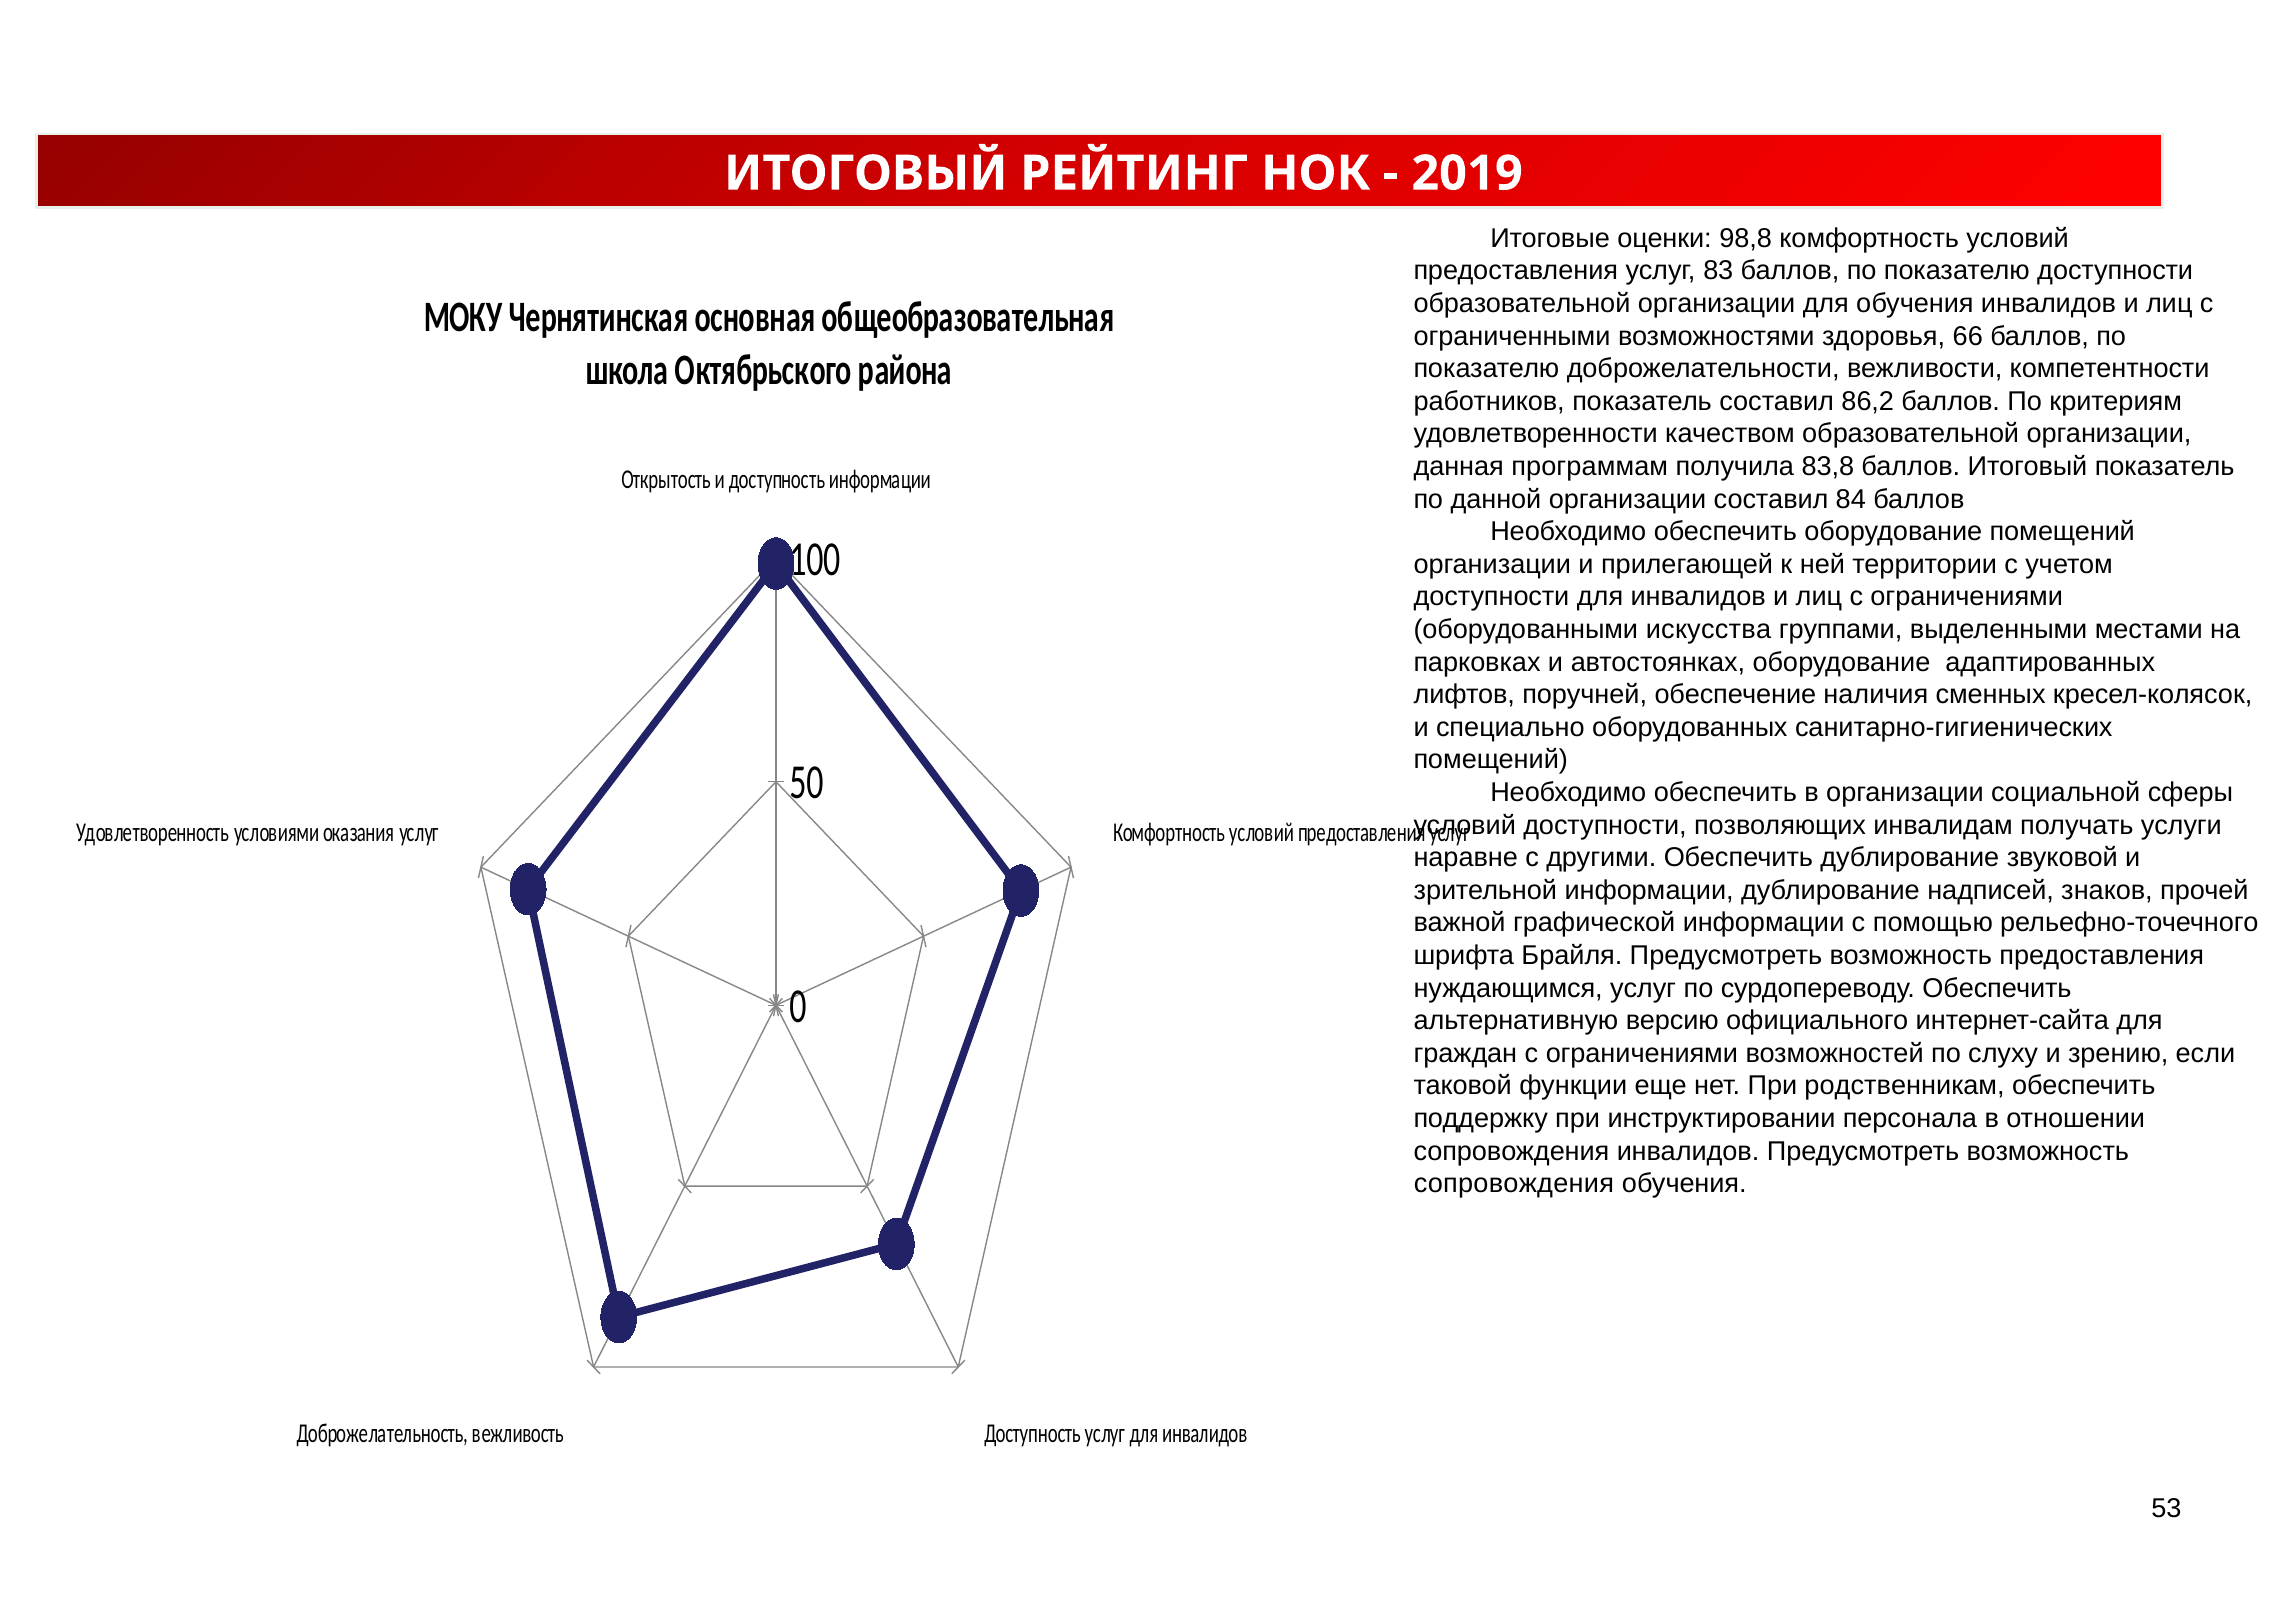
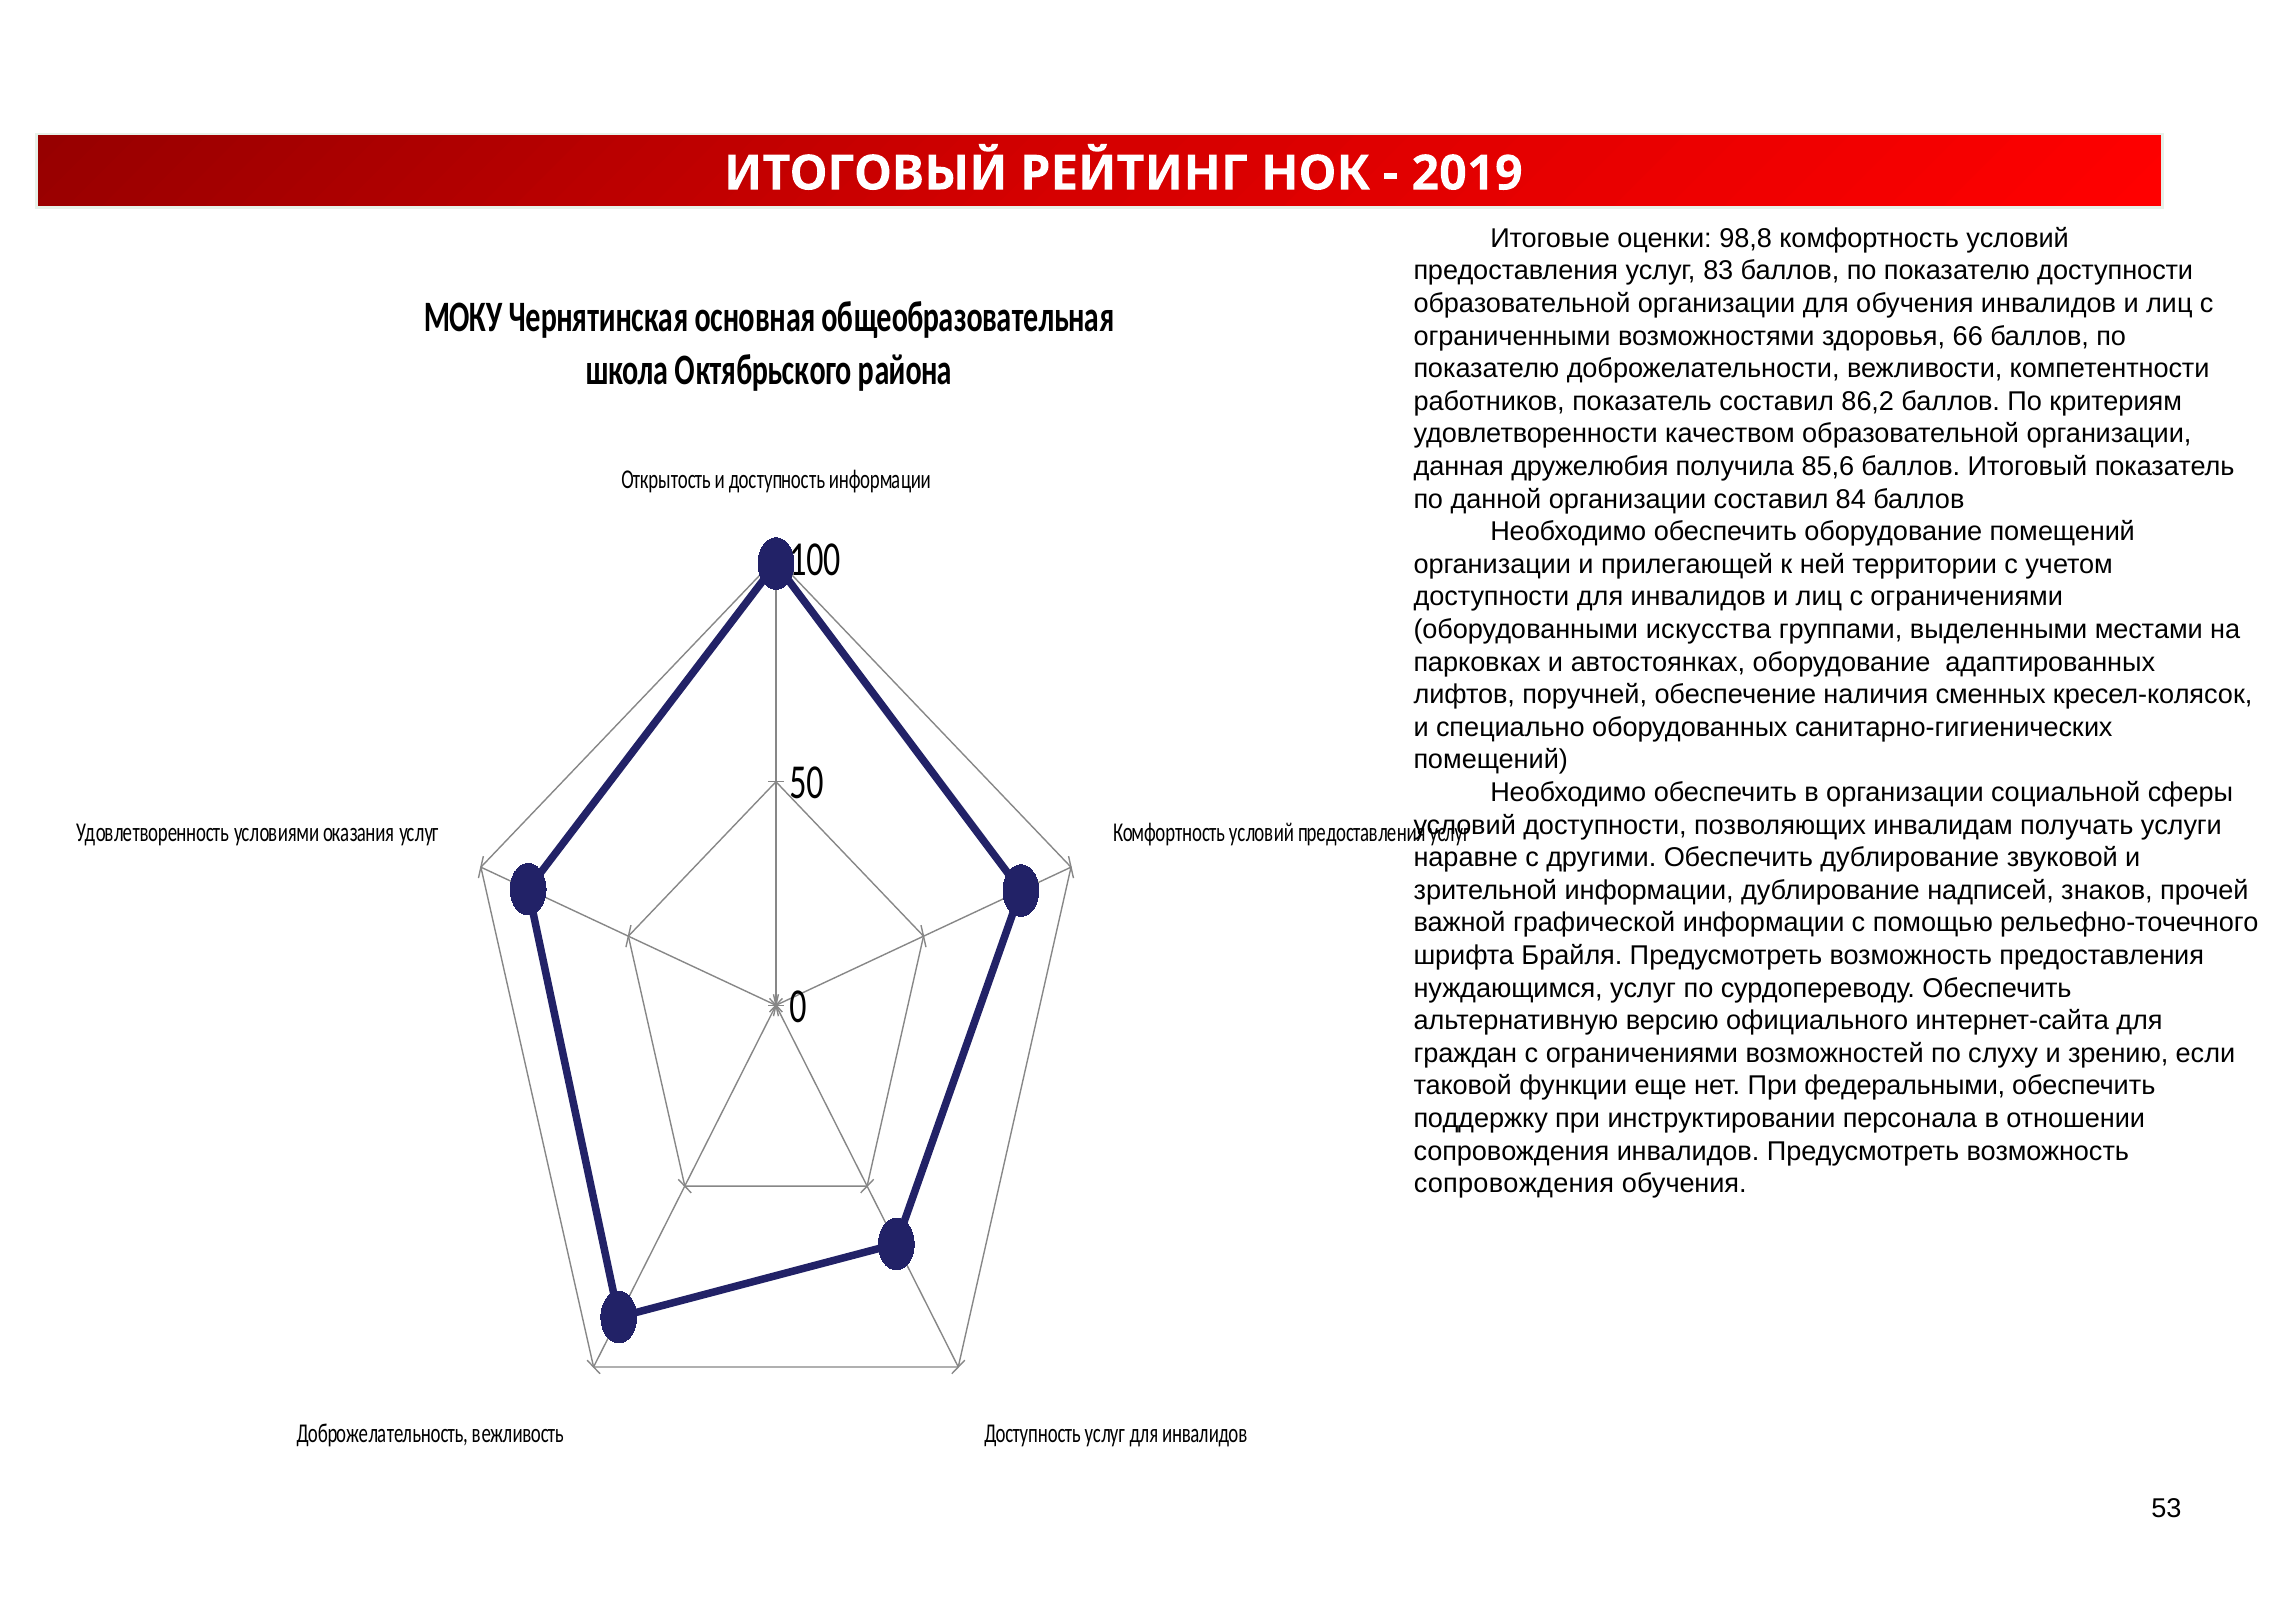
программам: программам -> дружелюбия
83,8: 83,8 -> 85,6
родственникам: родственникам -> федеральными
